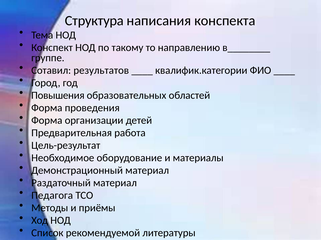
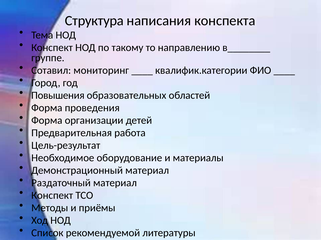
результатов: результатов -> мониторинг
Педагога at (52, 196): Педагога -> Конспект
